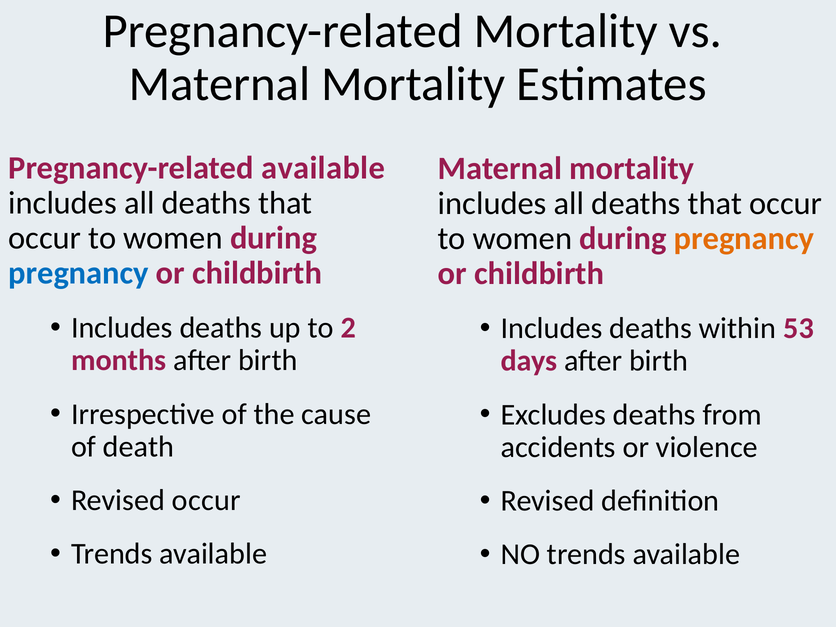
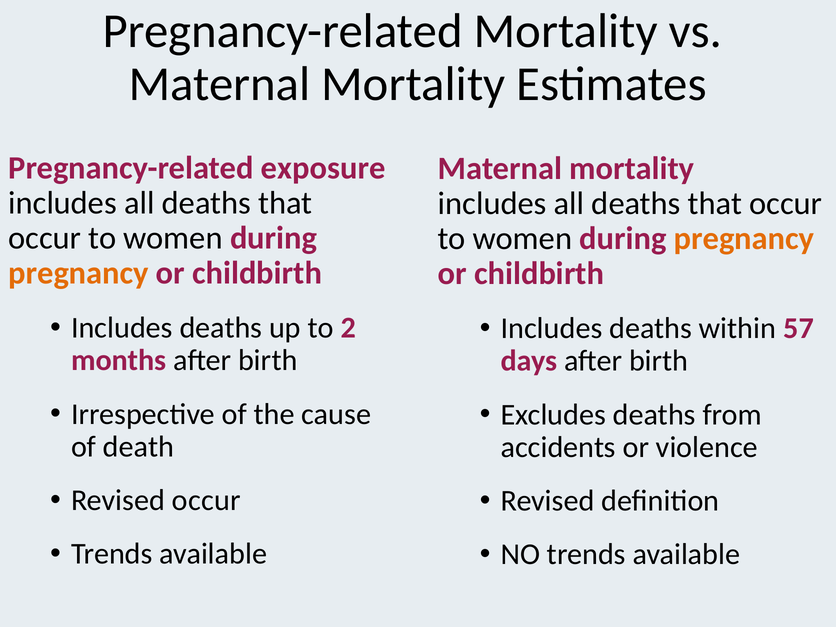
Pregnancy-related available: available -> exposure
pregnancy at (78, 273) colour: blue -> orange
53: 53 -> 57
